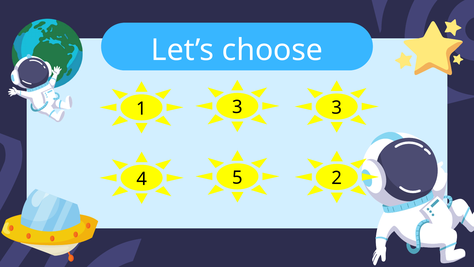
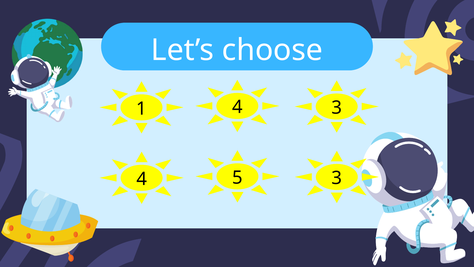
1 3: 3 -> 4
5 2: 2 -> 3
